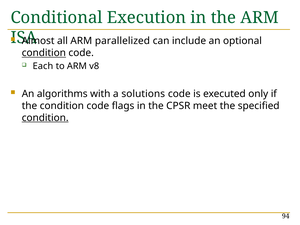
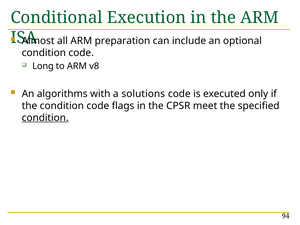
parallelized: parallelized -> preparation
condition at (44, 53) underline: present -> none
Each: Each -> Long
